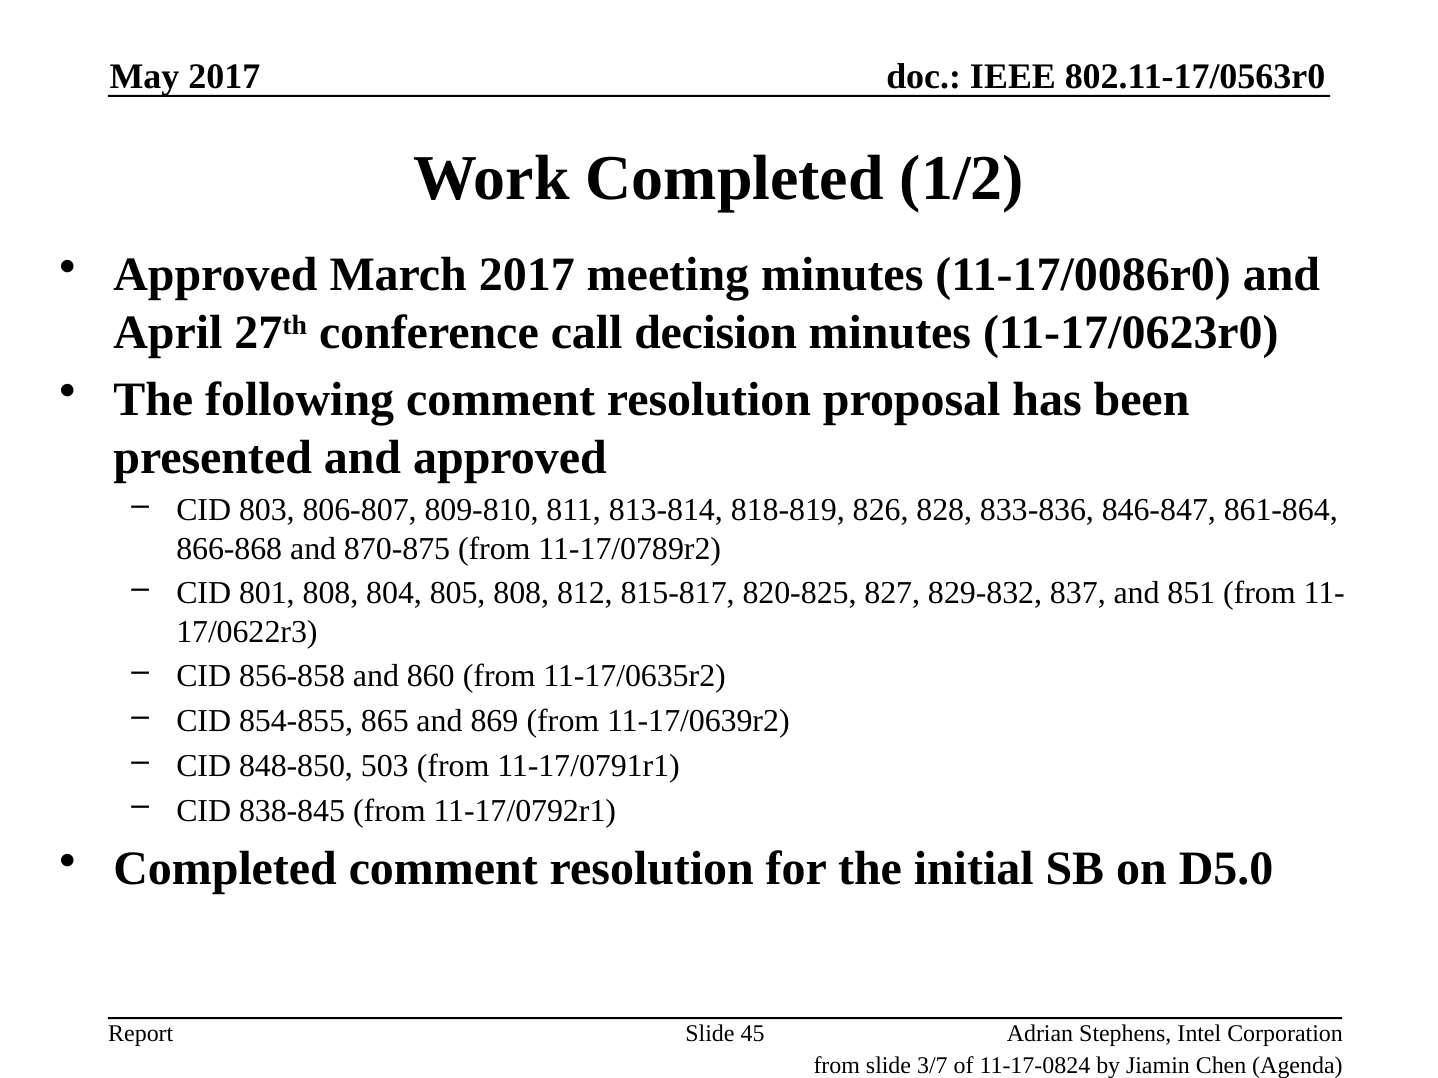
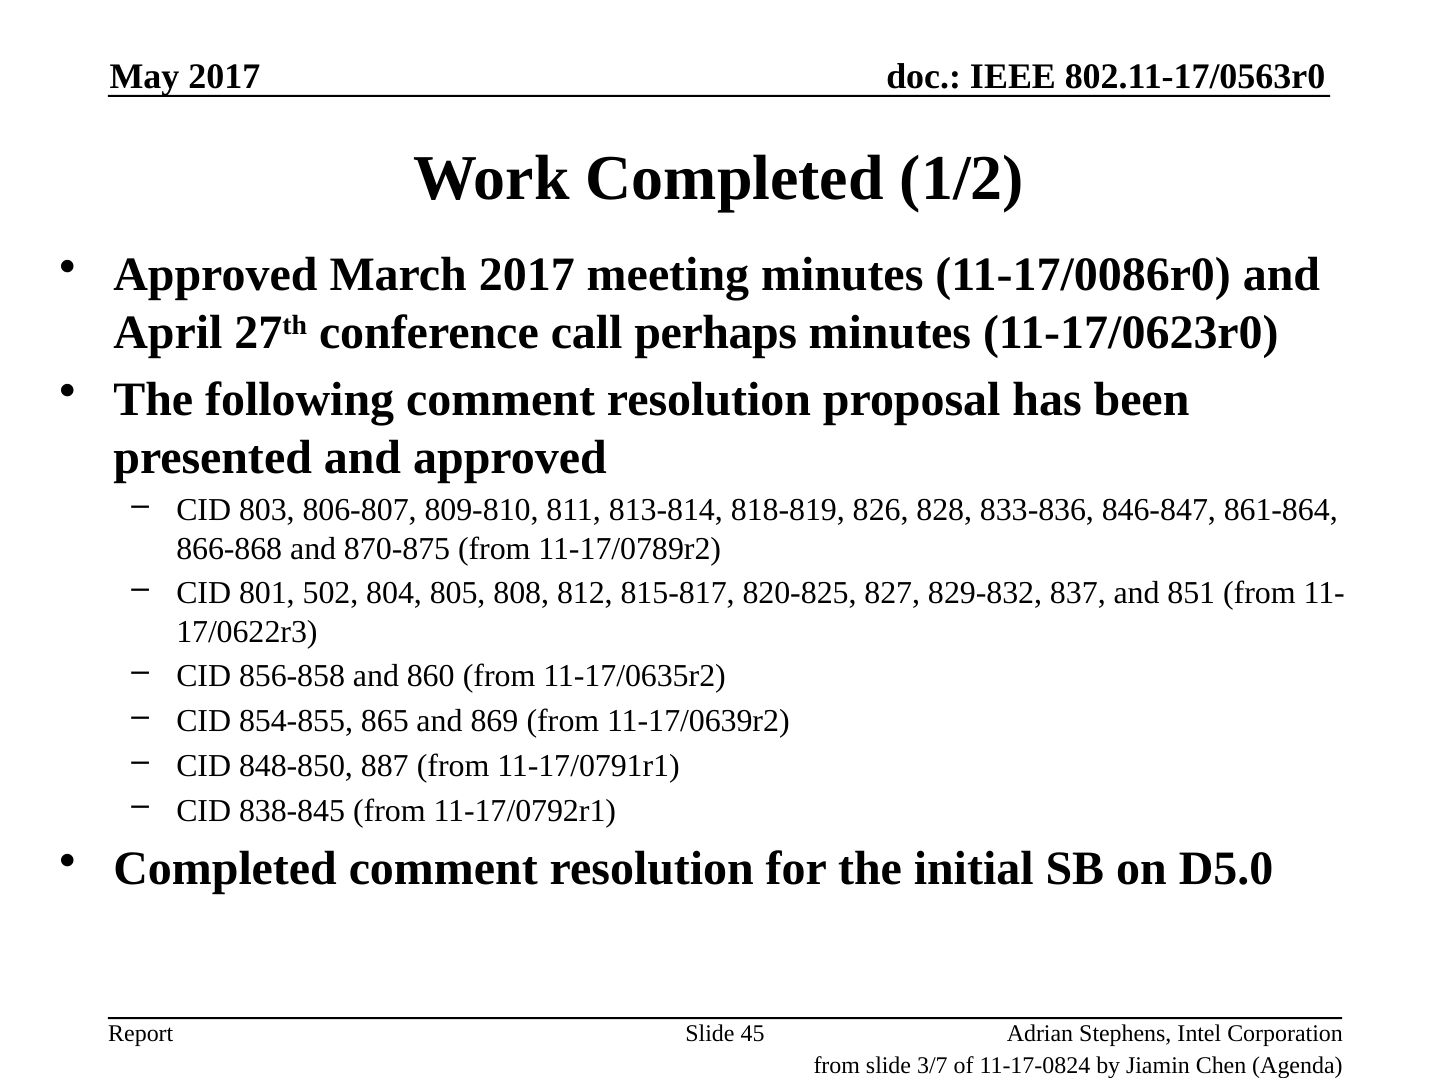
decision: decision -> perhaps
801 808: 808 -> 502
503: 503 -> 887
